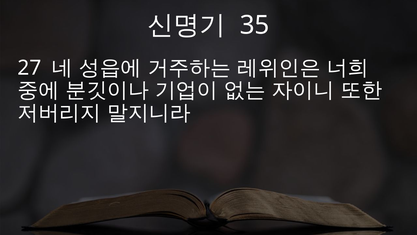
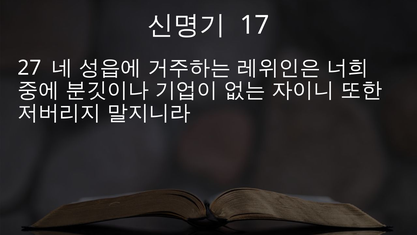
35: 35 -> 17
